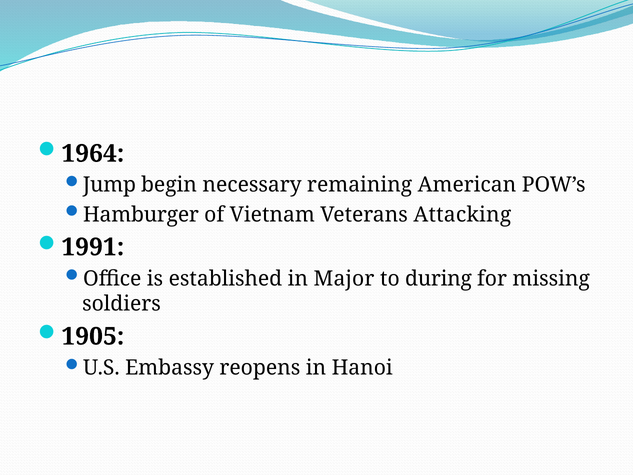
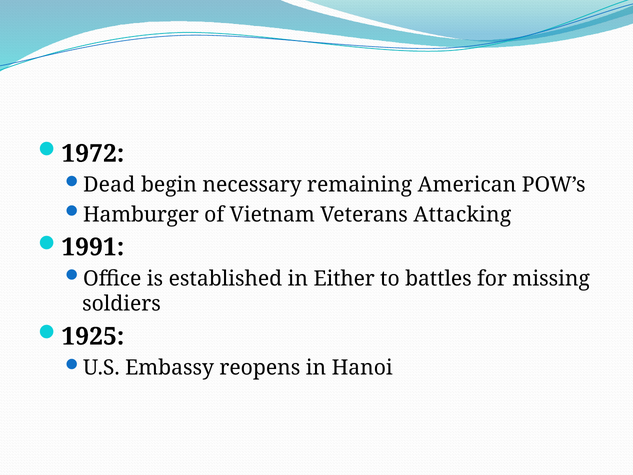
1964: 1964 -> 1972
Jump: Jump -> Dead
Major: Major -> Either
during: during -> battles
1905: 1905 -> 1925
